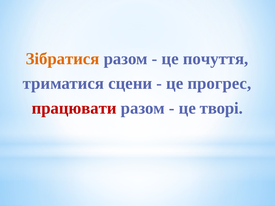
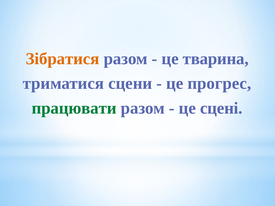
почуття: почуття -> тварина
працювати colour: red -> green
творі: творі -> сцені
